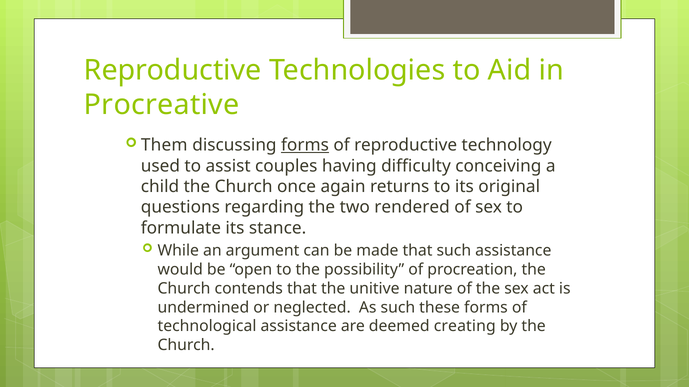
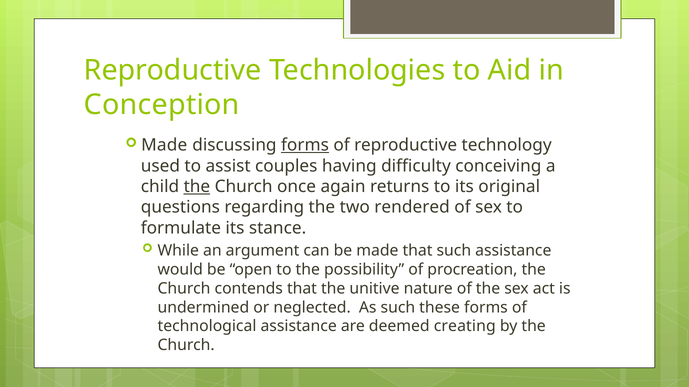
Procreative: Procreative -> Conception
Them at (164, 145): Them -> Made
the at (197, 187) underline: none -> present
